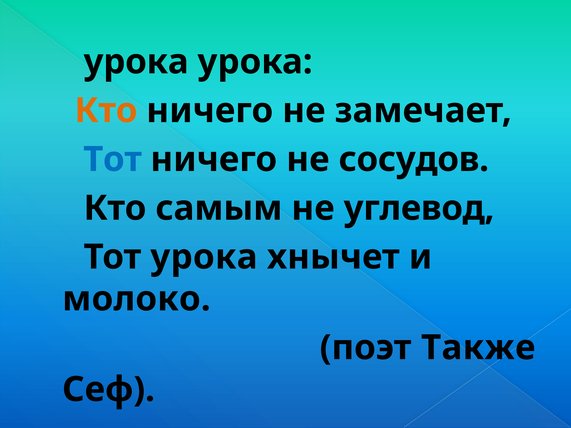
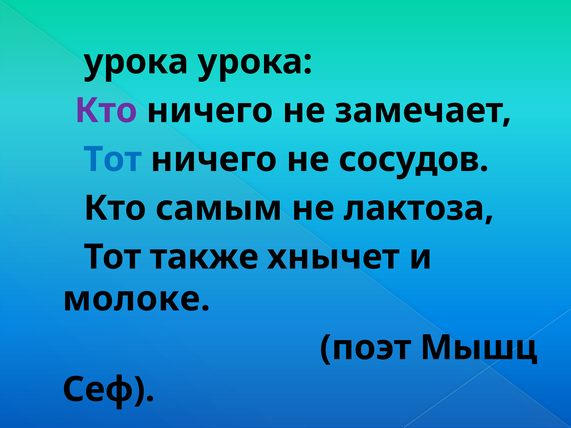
Кто at (106, 111) colour: orange -> purple
углевод: углевод -> лактоза
Тот урока: урока -> также
молоко: молоко -> молоке
Также: Также -> Мышц
